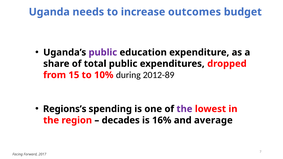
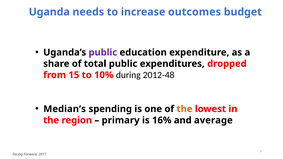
2012-89: 2012-89 -> 2012-48
Regions’s: Regions’s -> Median’s
the at (184, 109) colour: purple -> orange
decades: decades -> primary
